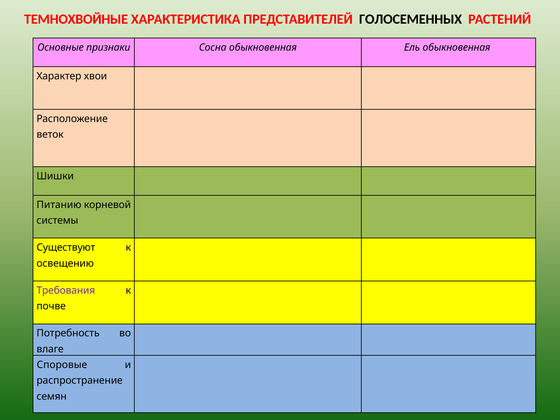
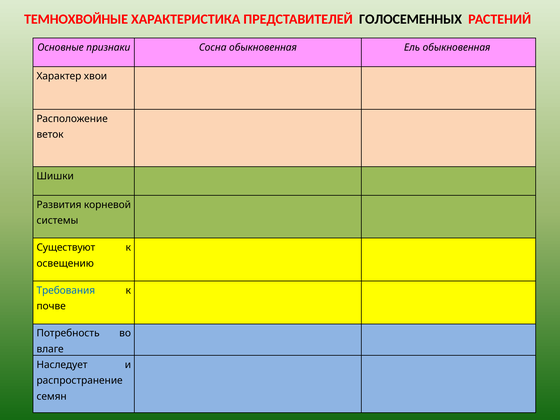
Питанию: Питанию -> Развития
Требования colour: purple -> blue
Споровые: Споровые -> Наследует
